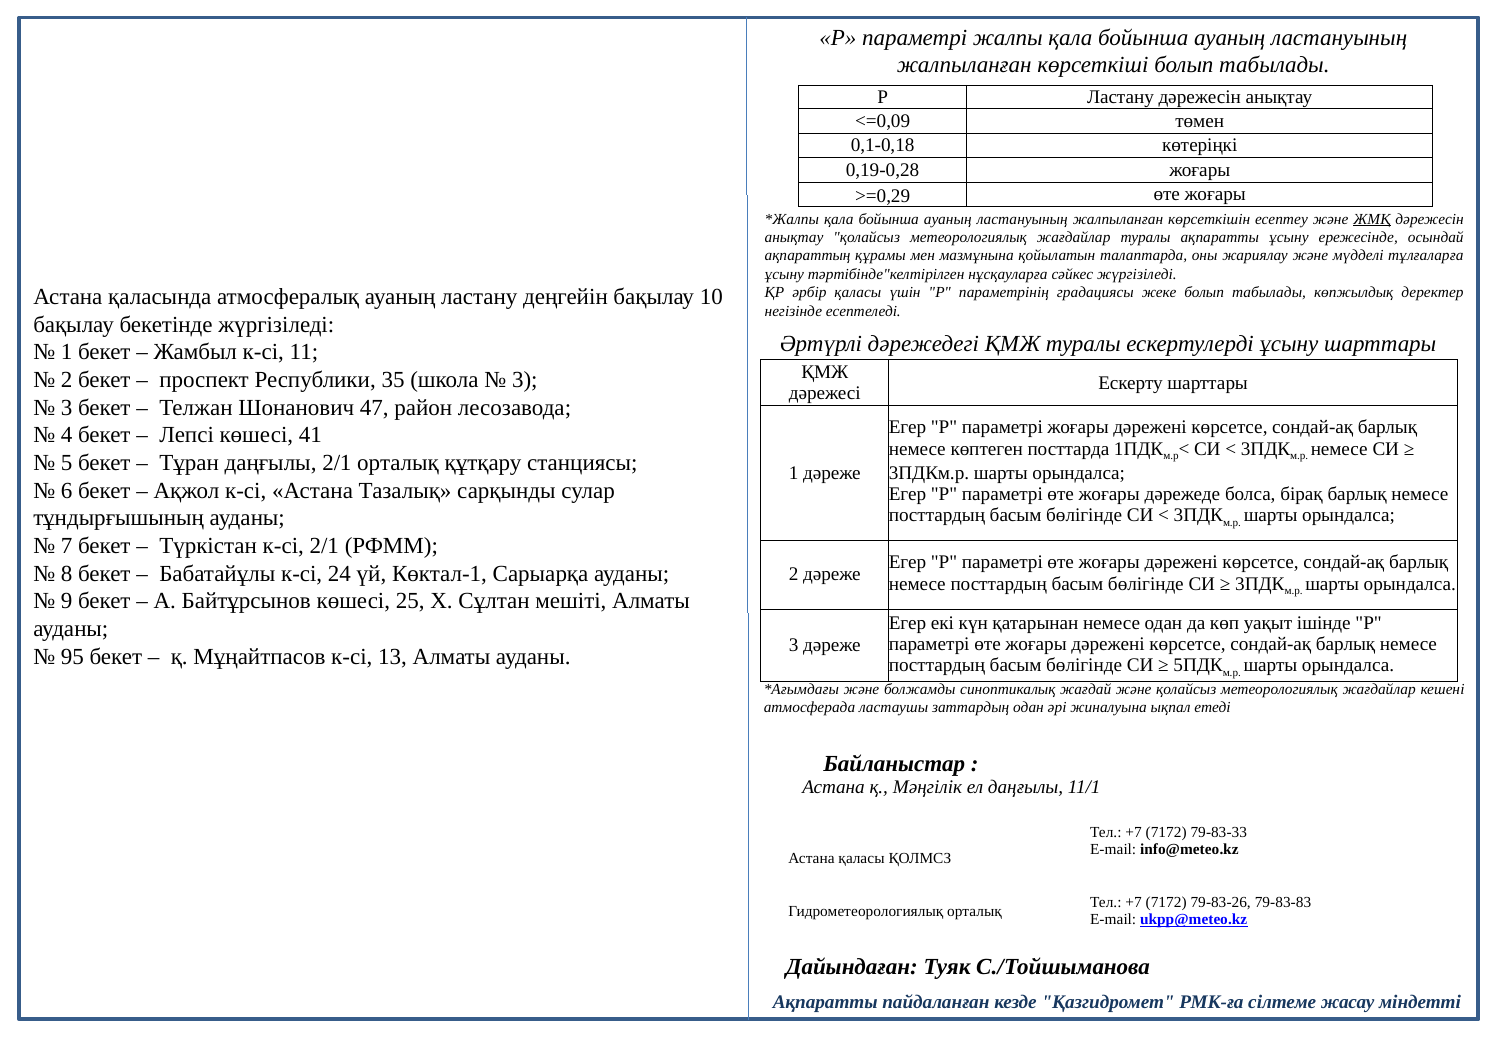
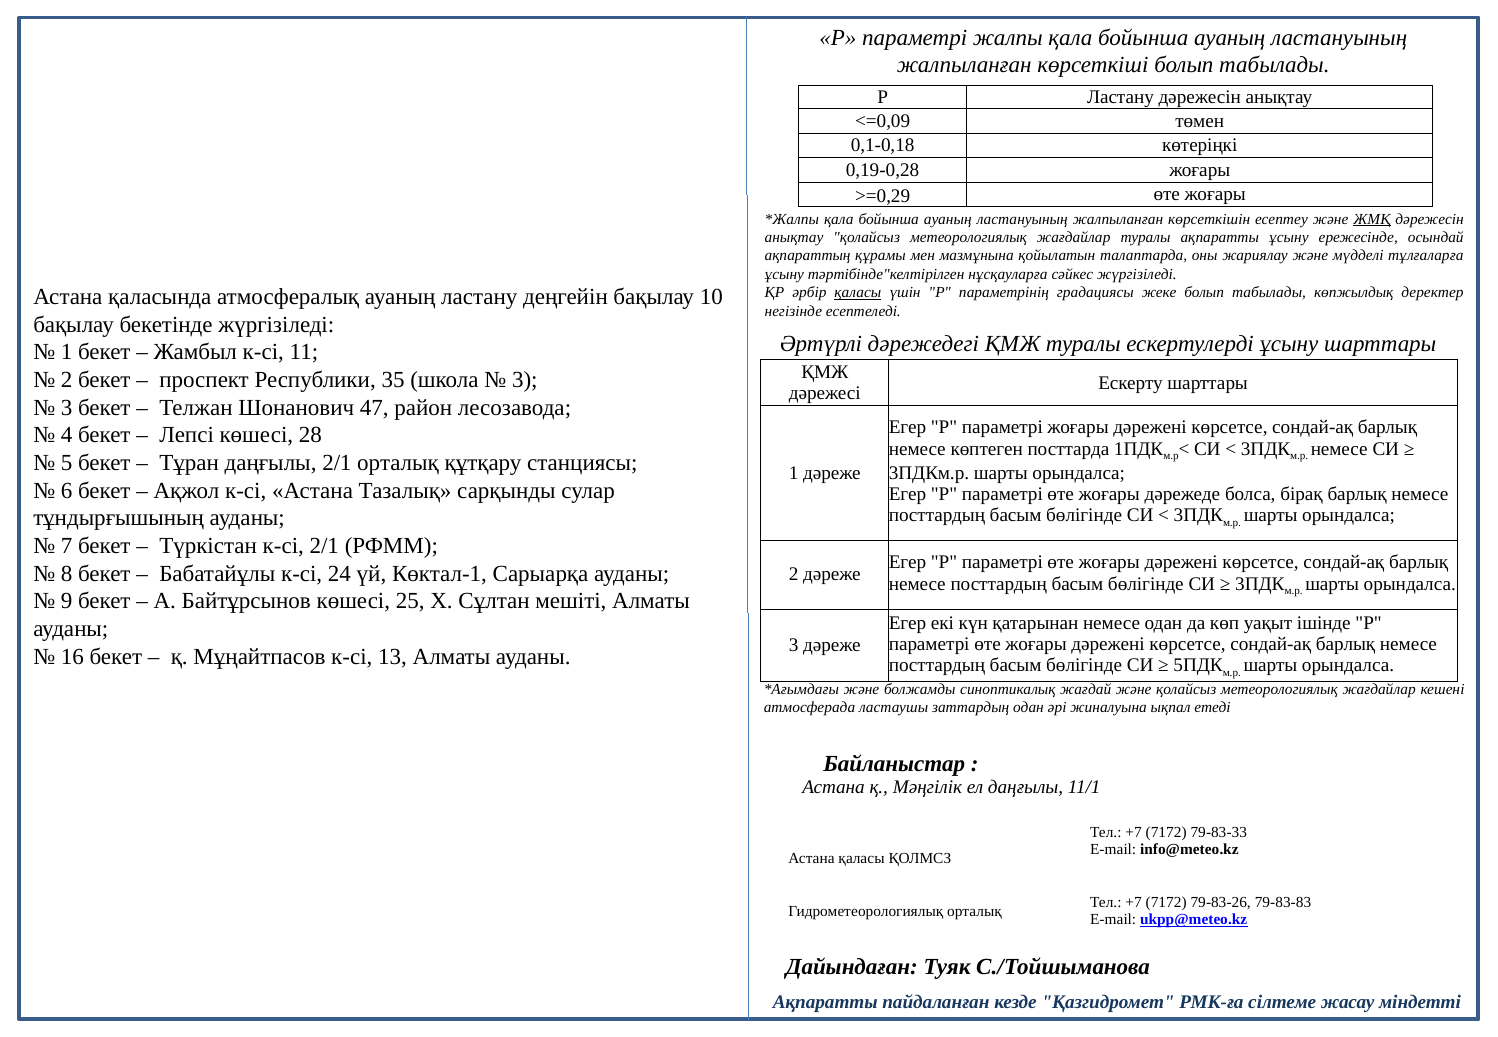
қаласы at (858, 293) underline: none -> present
41: 41 -> 28
95: 95 -> 16
